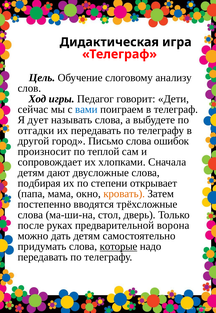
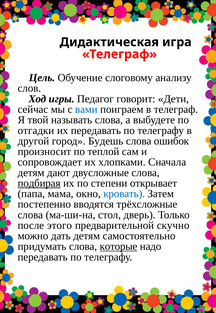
дует: дует -> твой
Письмо: Письмо -> Будешь
подбирая underline: none -> present
кровать colour: orange -> blue
руках: руках -> этого
ворона: ворона -> скучно
